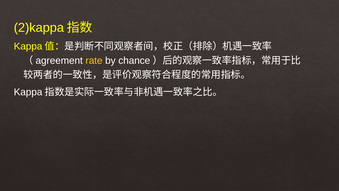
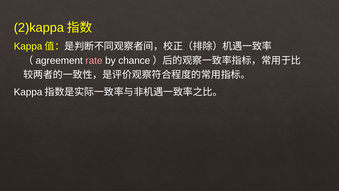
rate colour: yellow -> pink
